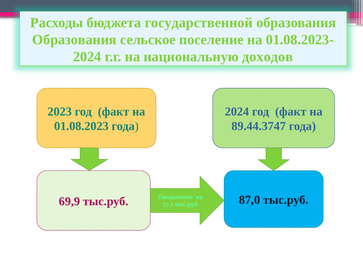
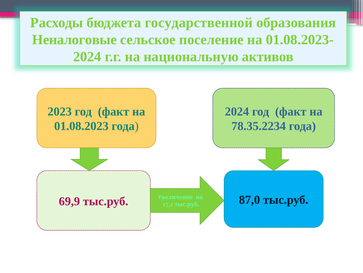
Образования at (74, 40): Образования -> Неналоговые
доходов: доходов -> активов
89.44.3747: 89.44.3747 -> 78.35.2234
